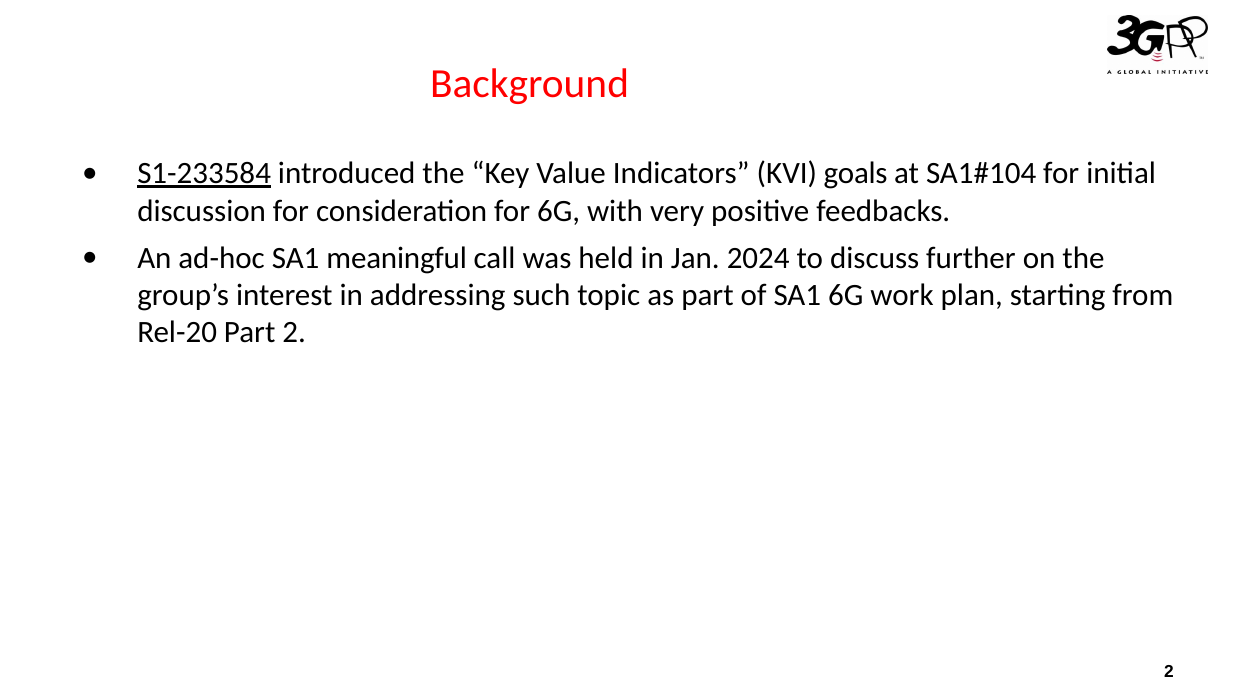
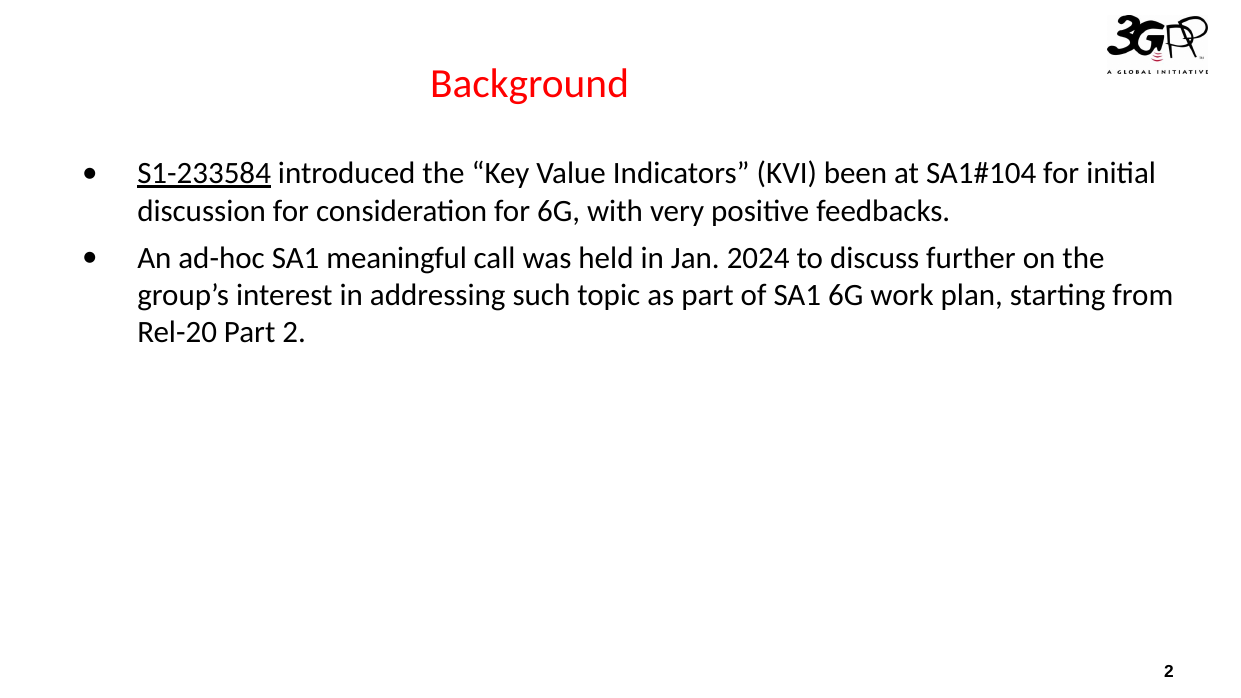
goals: goals -> been
